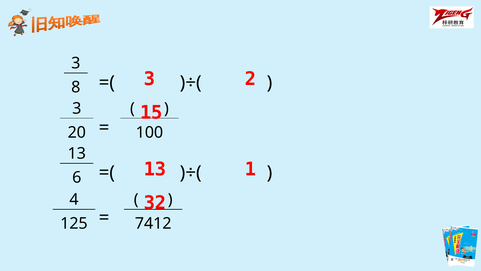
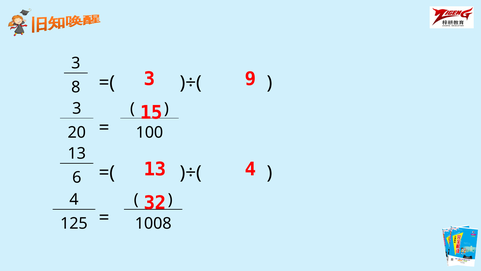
2: 2 -> 9
13 1: 1 -> 4
7412: 7412 -> 1008
